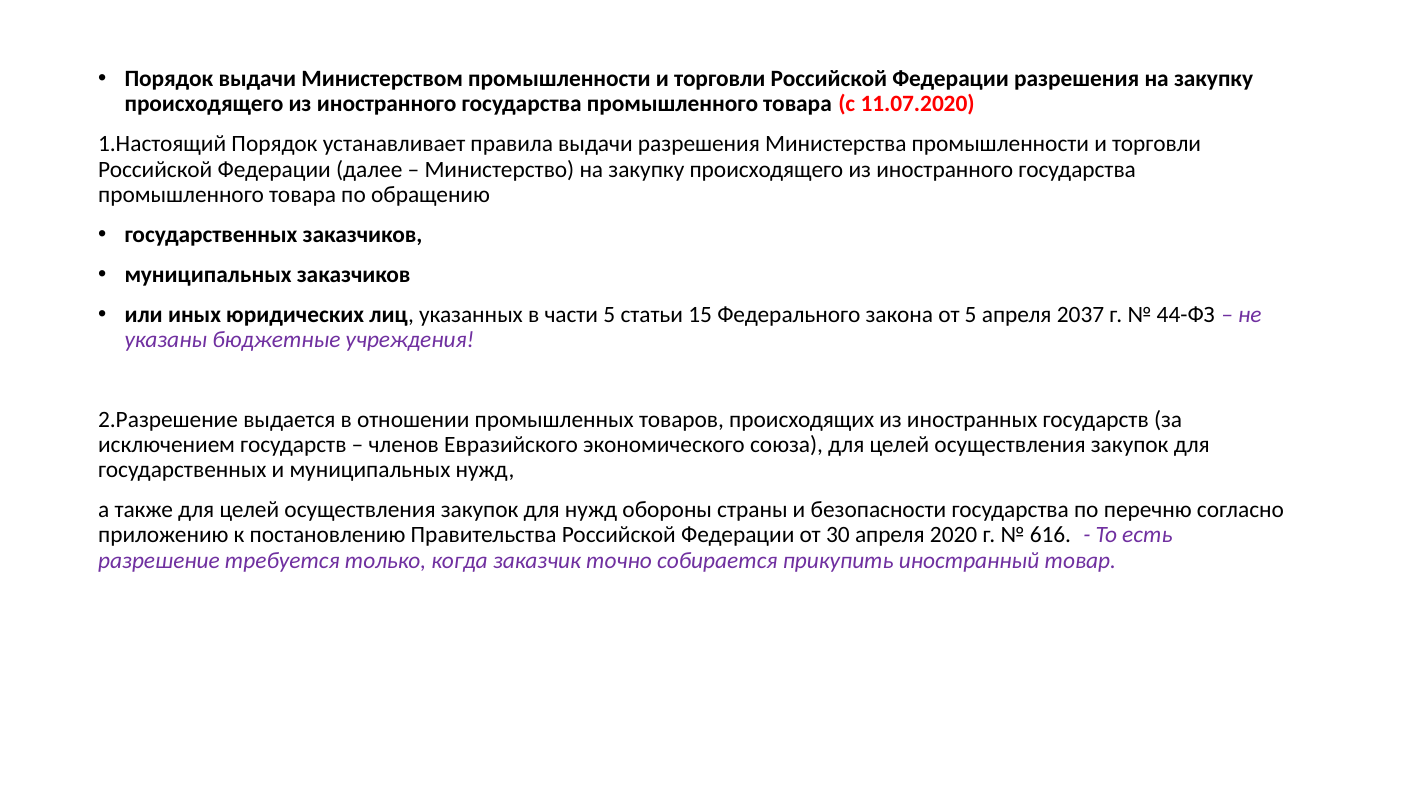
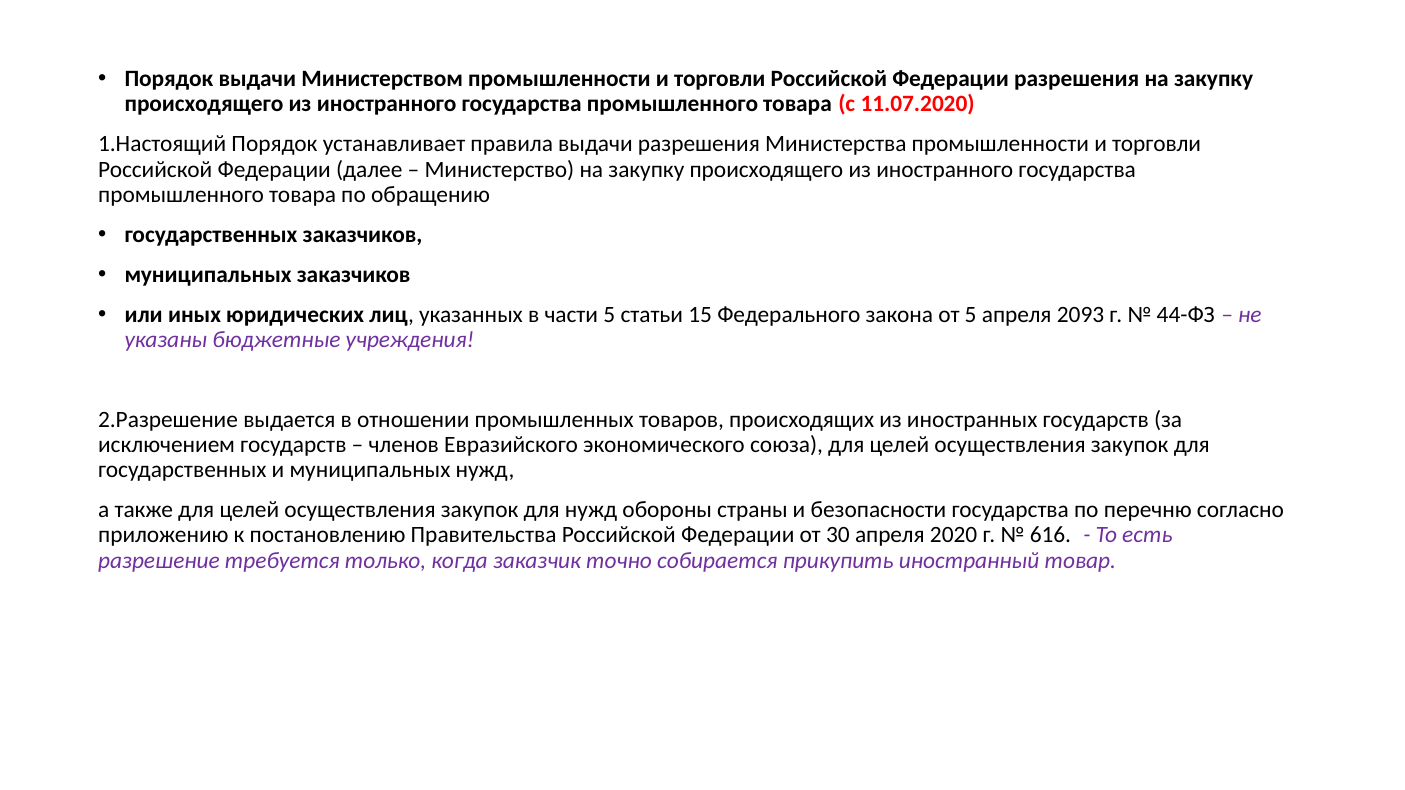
2037: 2037 -> 2093
